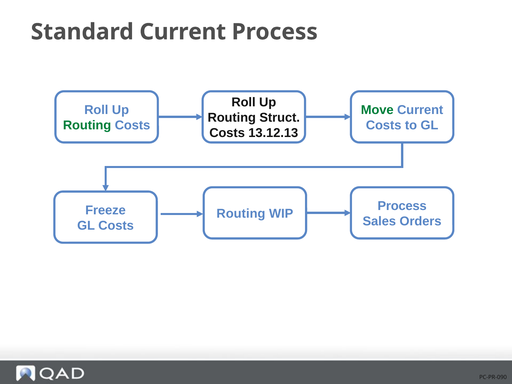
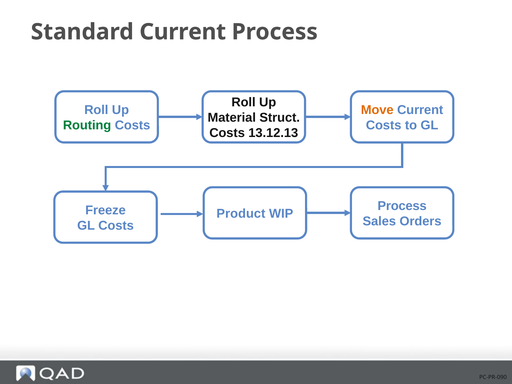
Move colour: green -> orange
Routing at (232, 118): Routing -> Material
Routing at (241, 214): Routing -> Product
